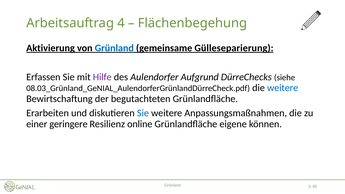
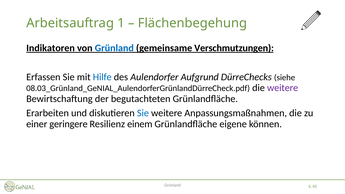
4: 4 -> 1
Aktivierung: Aktivierung -> Indikatoren
Gülleseparierung: Gülleseparierung -> Verschmutzungen
Hilfe colour: purple -> blue
weitere at (283, 88) colour: blue -> purple
online: online -> einem
